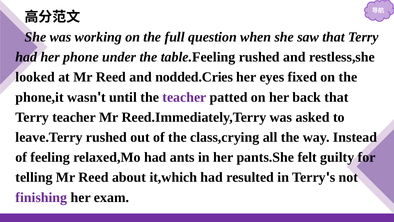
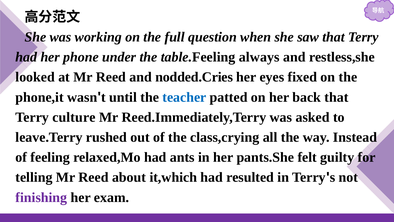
table.Feeling rushed: rushed -> always
teacher at (184, 97) colour: purple -> blue
Terry teacher: teacher -> culture
